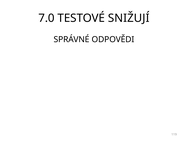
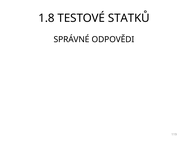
7.0: 7.0 -> 1.8
SNIŽUJÍ: SNIŽUJÍ -> STATKŮ
